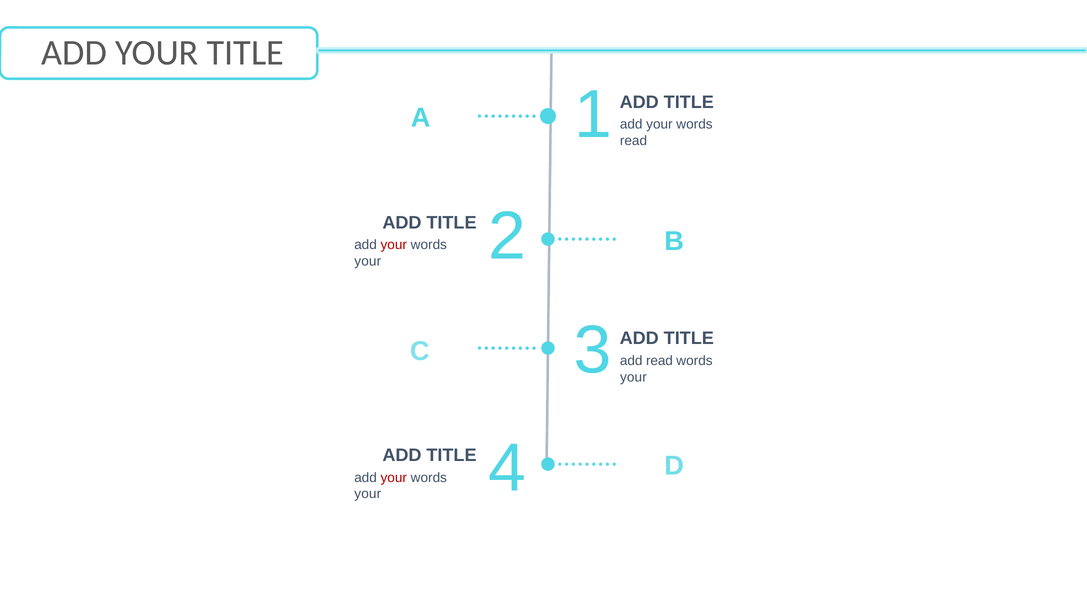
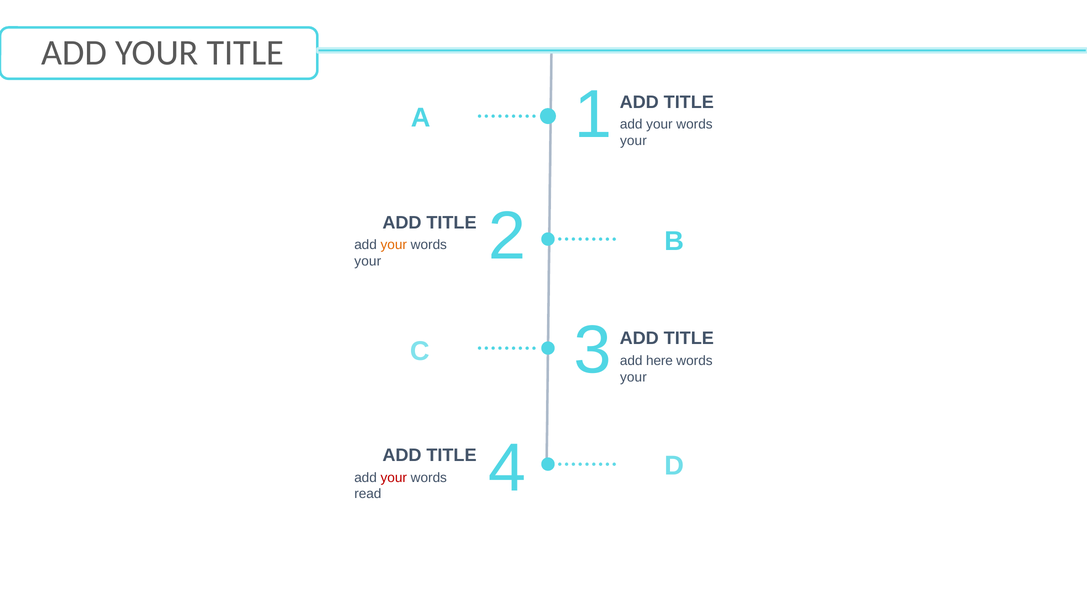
read at (633, 141): read -> your
your at (394, 245) colour: red -> orange
add read: read -> here
your at (368, 494): your -> read
